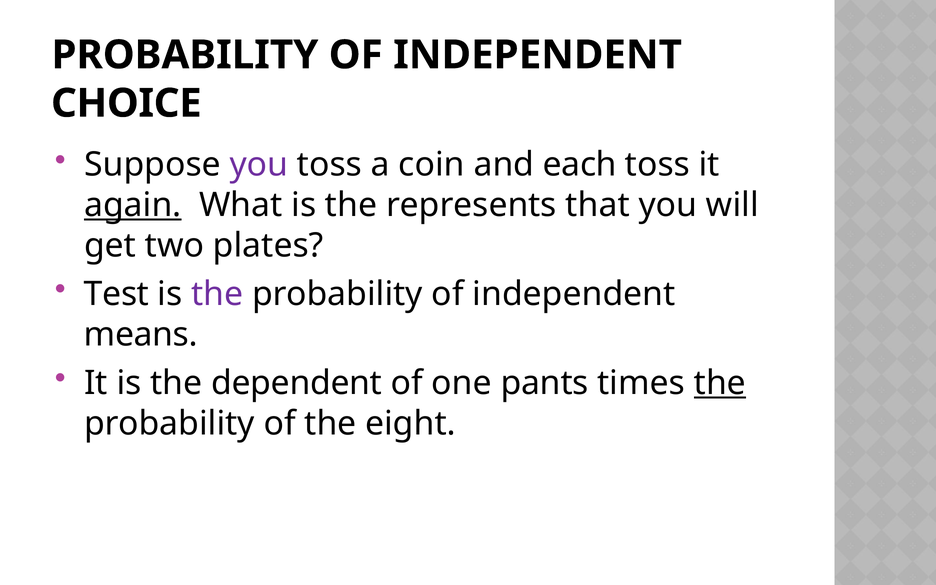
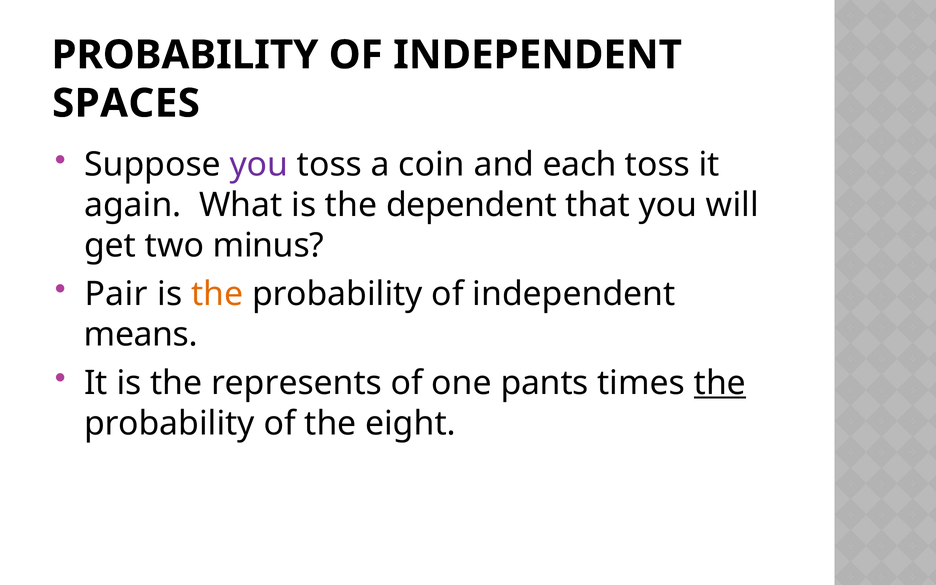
CHOICE: CHOICE -> SPACES
again underline: present -> none
represents: represents -> dependent
plates: plates -> minus
Test: Test -> Pair
the at (217, 294) colour: purple -> orange
dependent: dependent -> represents
